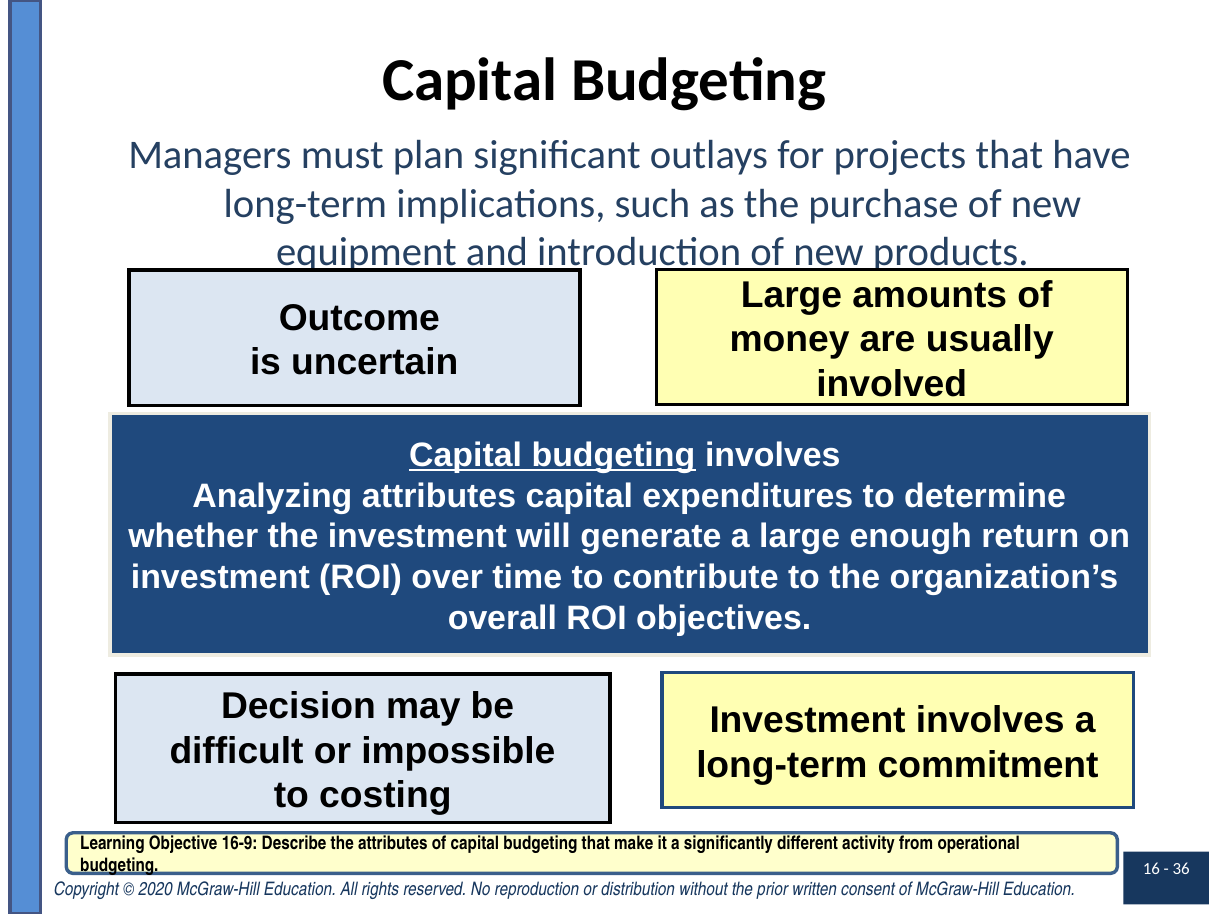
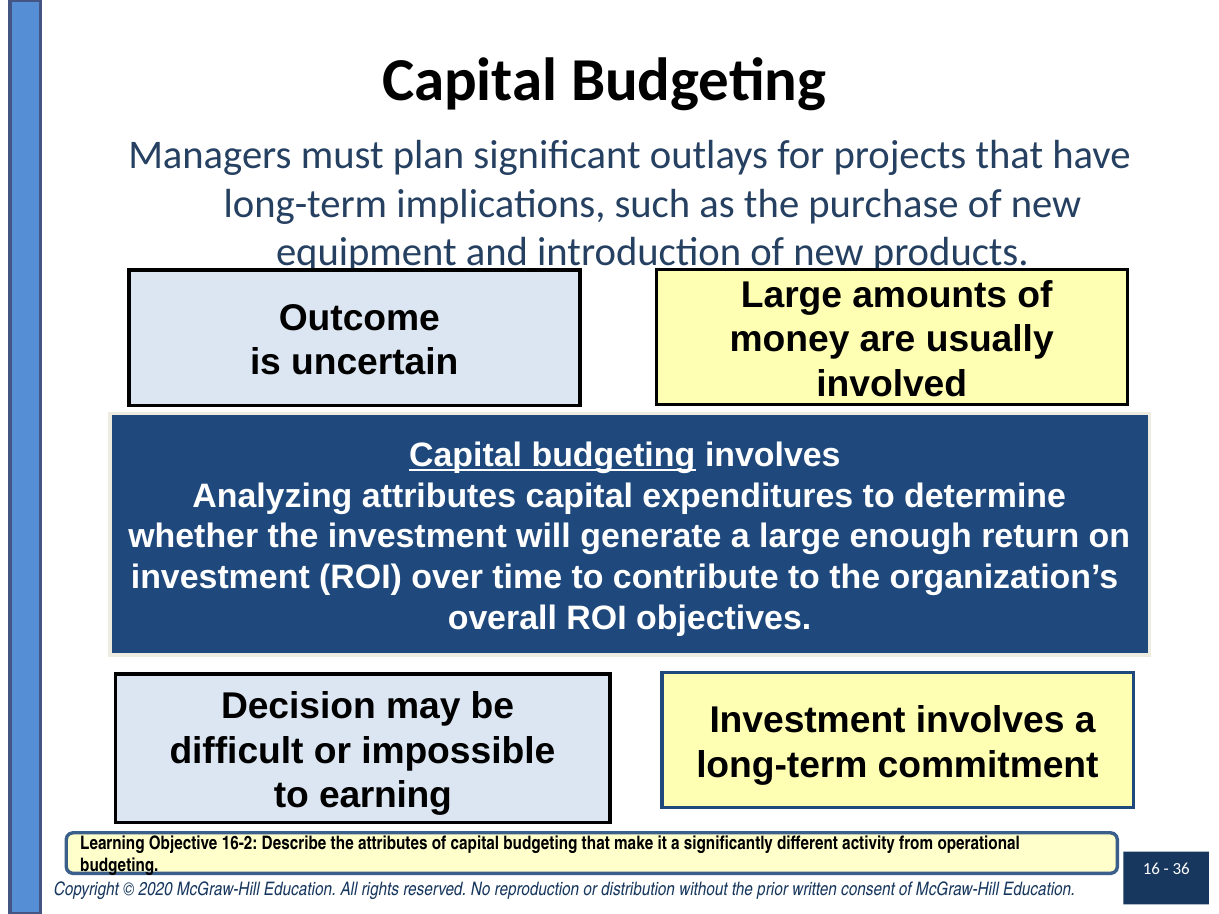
costing: costing -> earning
16-9: 16-9 -> 16-2
